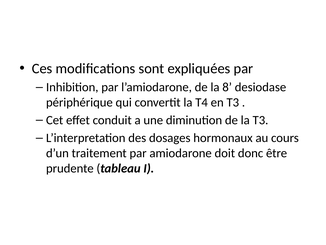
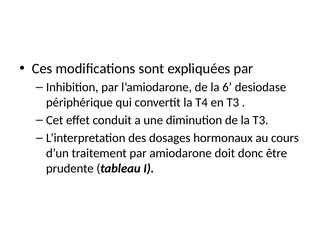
8: 8 -> 6
